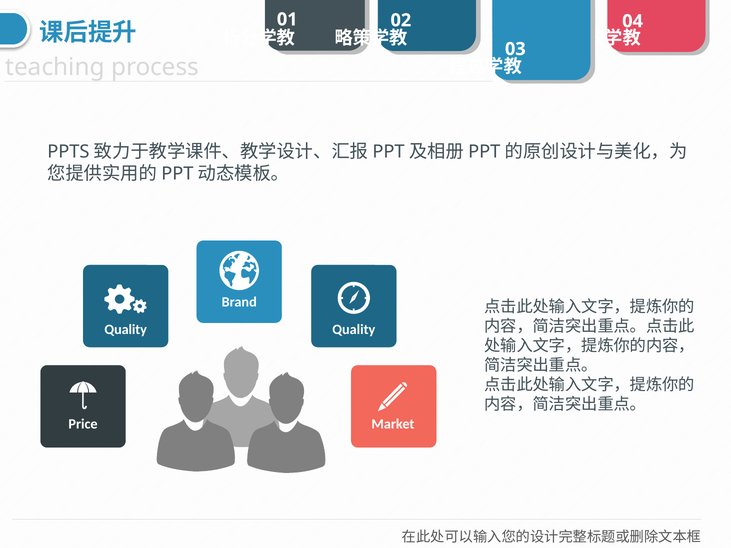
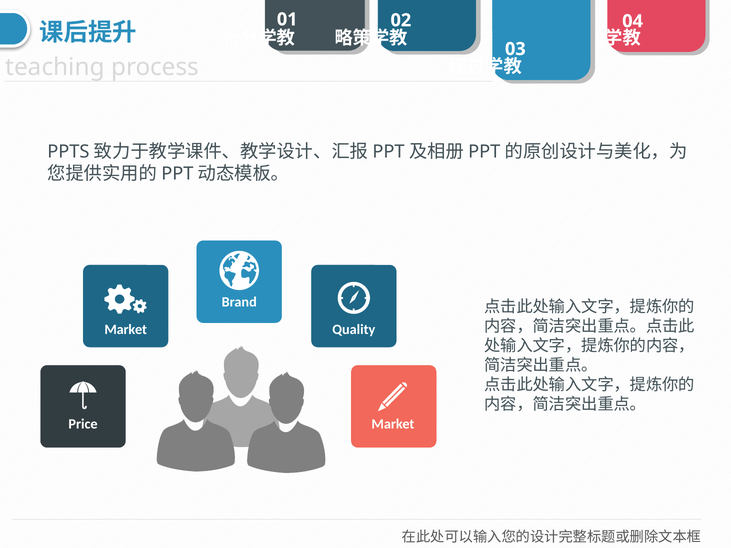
Quality at (126, 329): Quality -> Market
